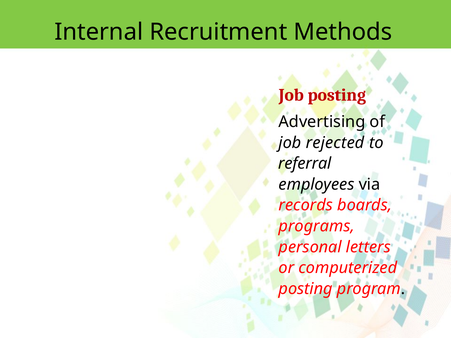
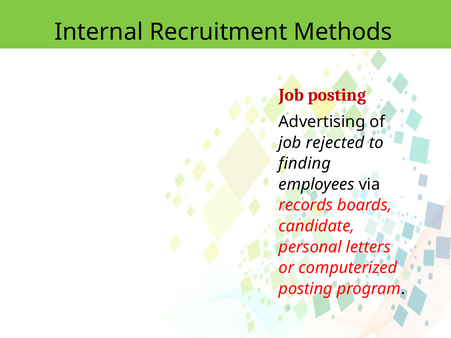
referral: referral -> finding
programs: programs -> candidate
